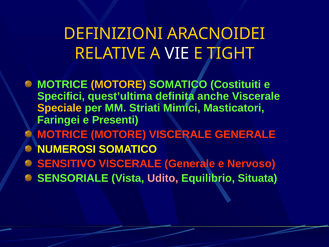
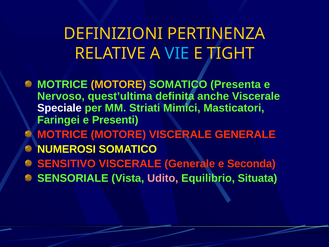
ARACNOIDEI: ARACNOIDEI -> PERTINENZA
VIE colour: white -> light blue
Costituiti: Costituiti -> Presenta
Specifici: Specifici -> Nervoso
Speciale colour: yellow -> white
Nervoso: Nervoso -> Seconda
